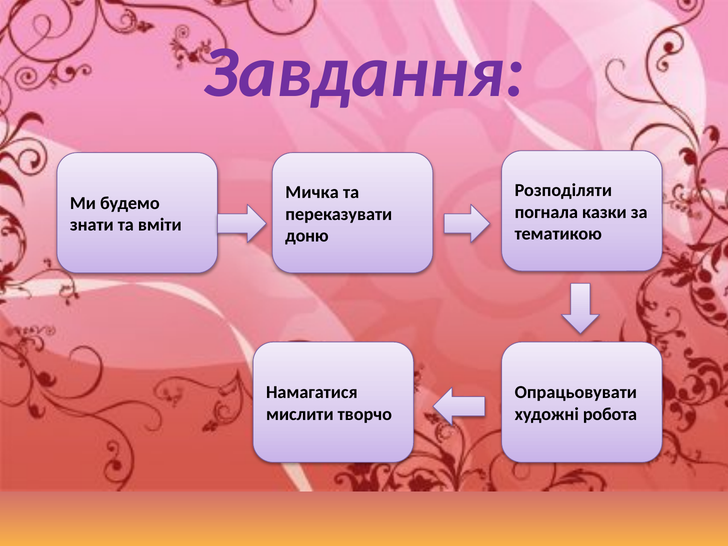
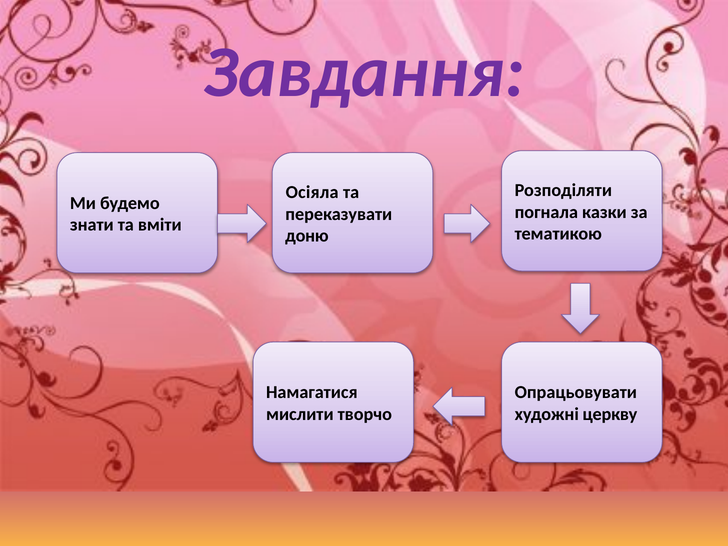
Мичка: Мичка -> Осіяла
робота: робота -> церкву
